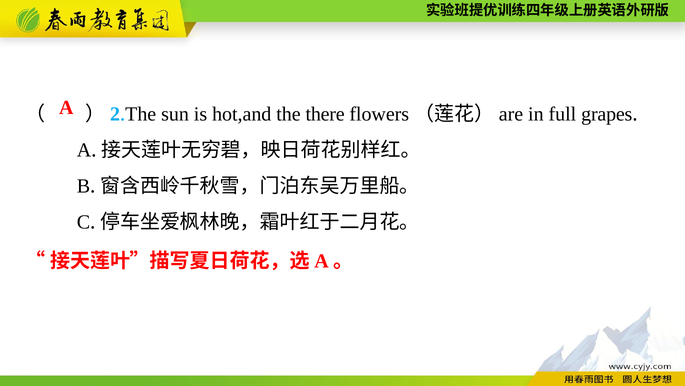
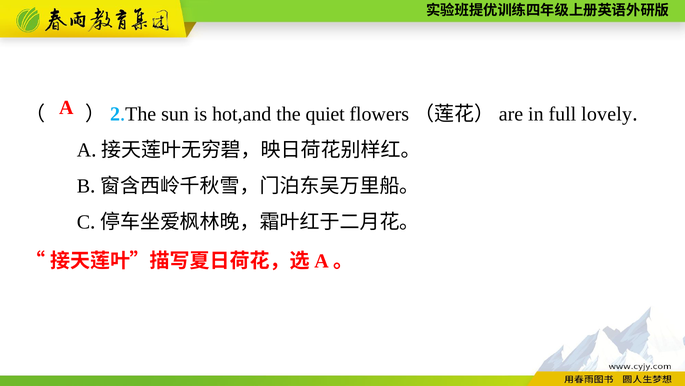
there: there -> quiet
grapes: grapes -> lovely
